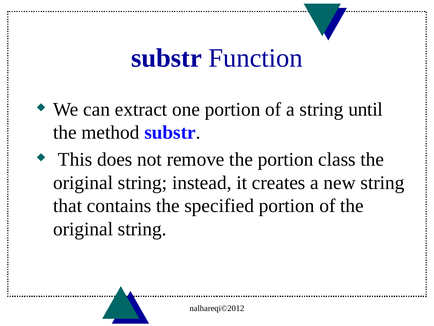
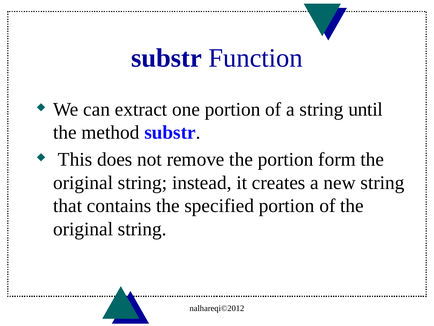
class: class -> form
